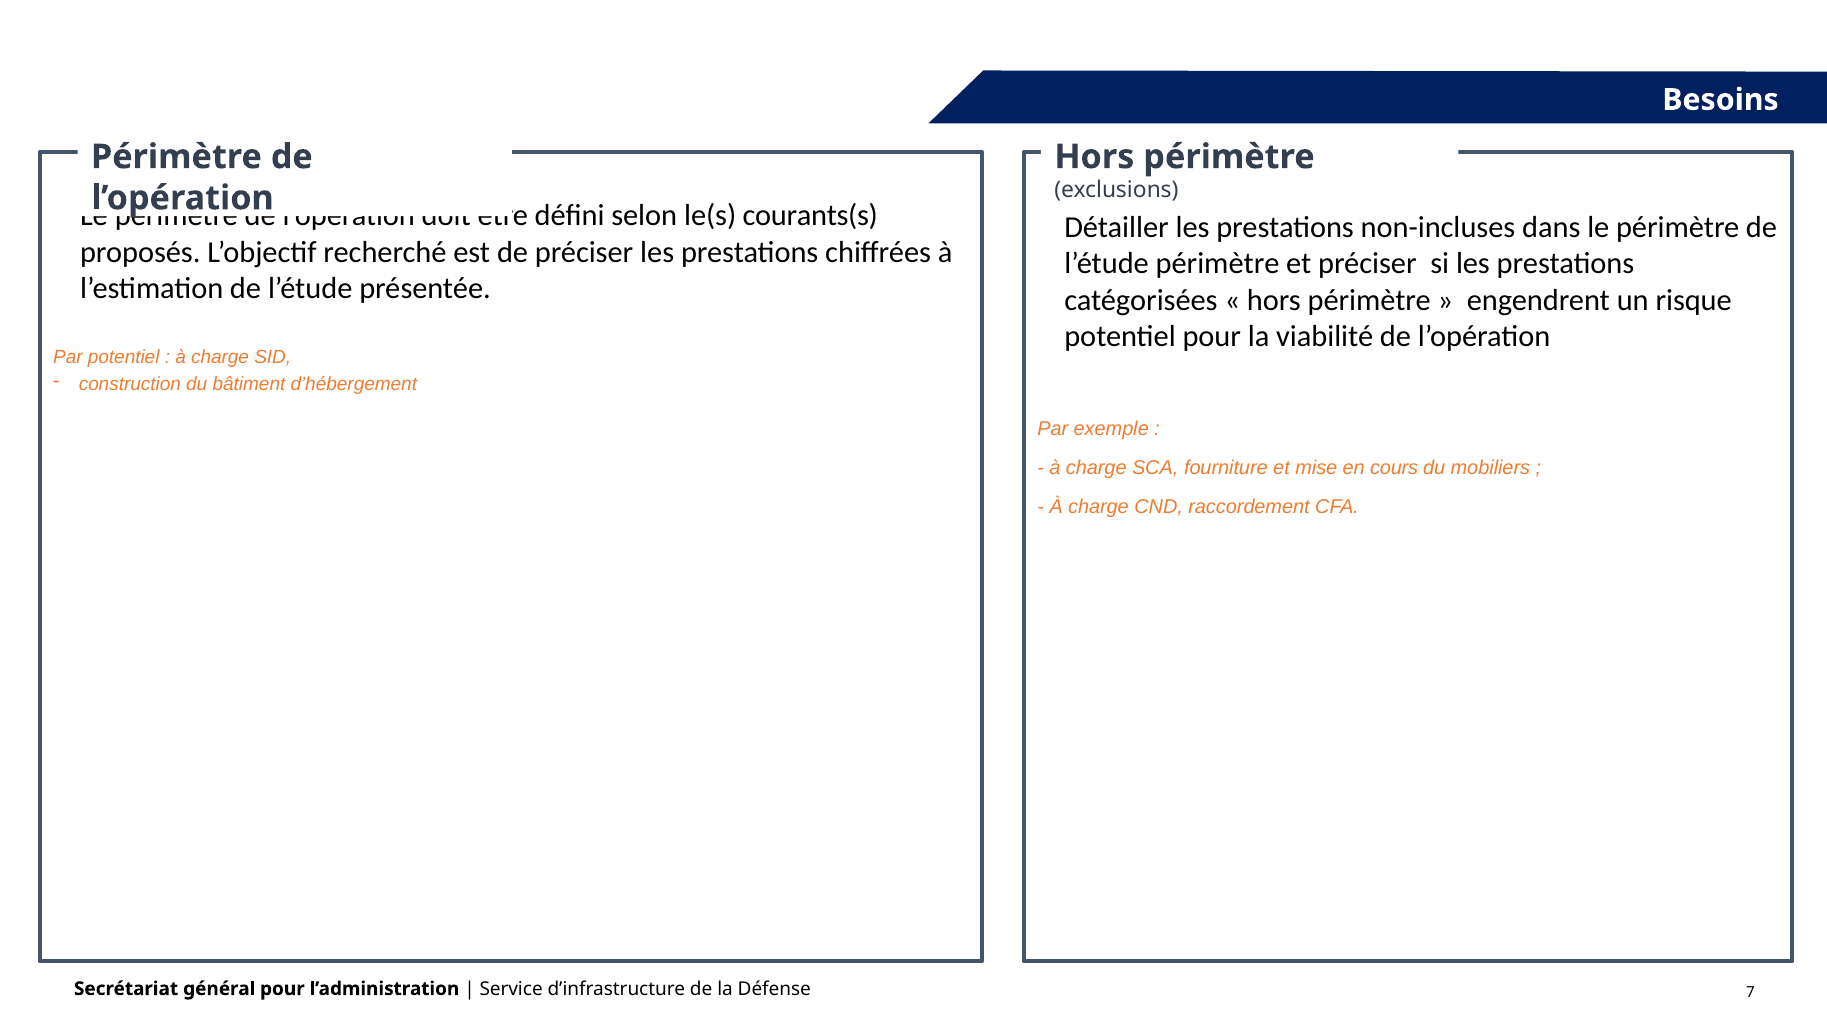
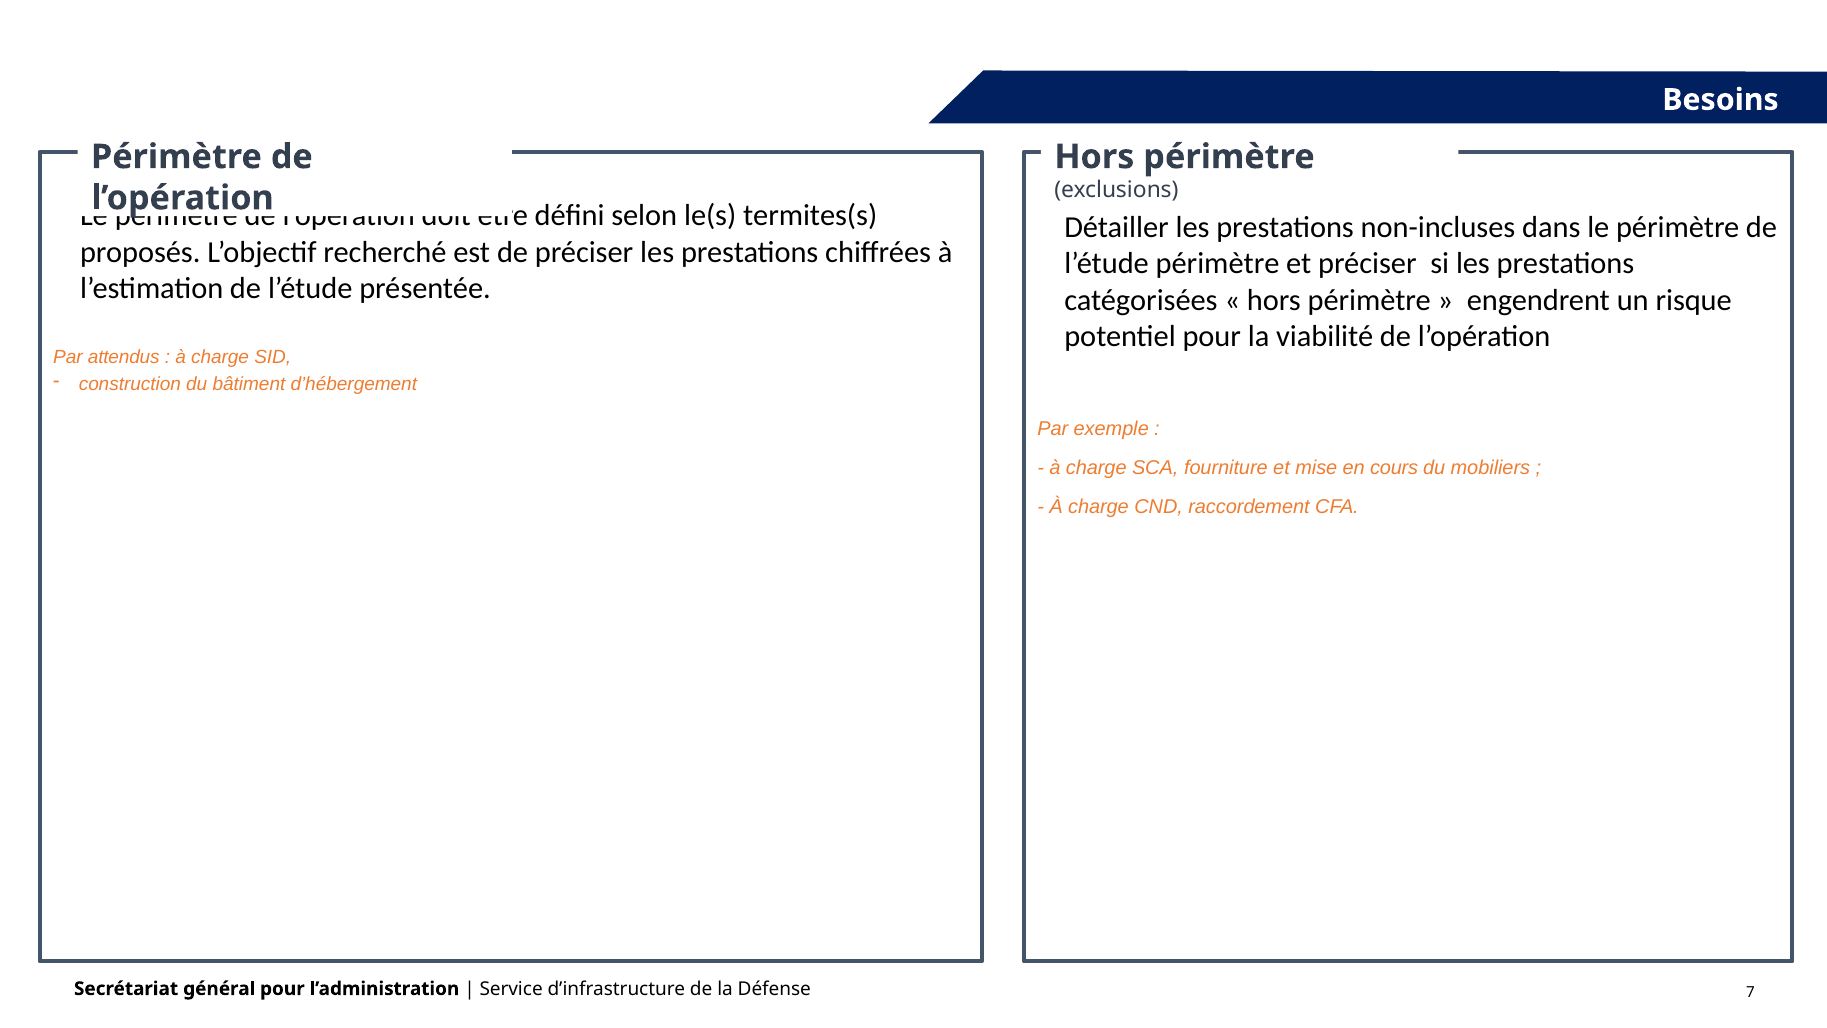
courants(s: courants(s -> termites(s
Par potentiel: potentiel -> attendus
